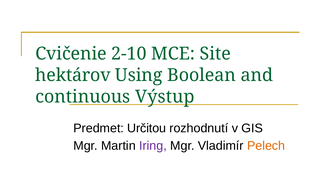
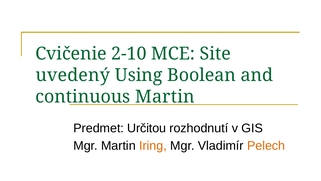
hektárov: hektárov -> uvedený
continuous Výstup: Výstup -> Martin
Iring colour: purple -> orange
